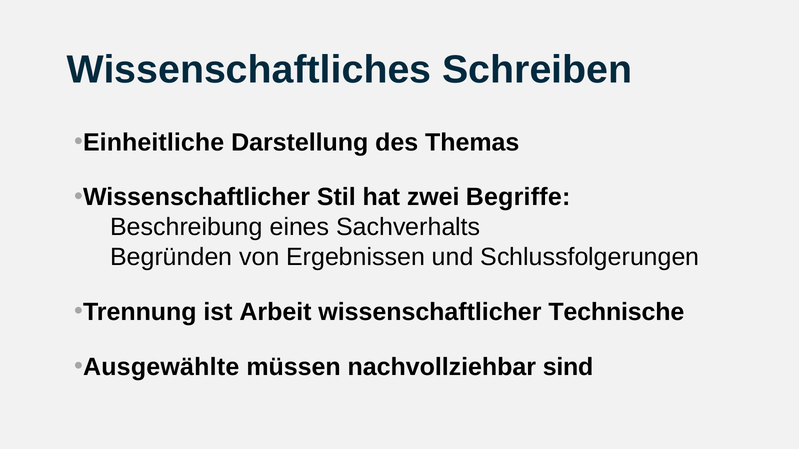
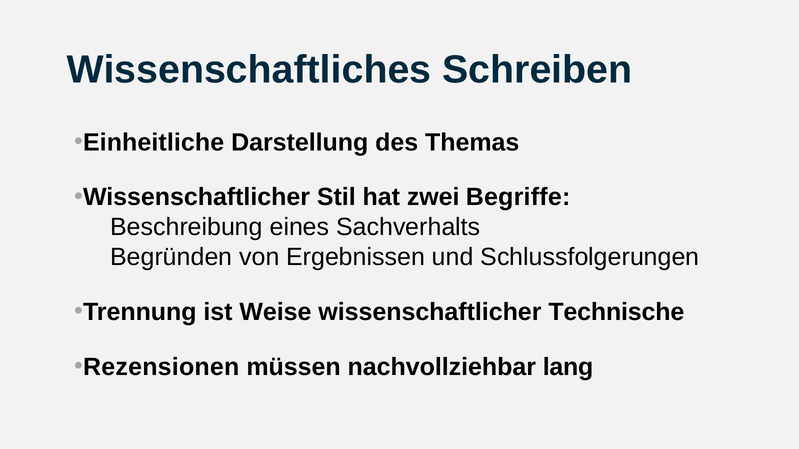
Arbeit: Arbeit -> Weise
Ausgewählte: Ausgewählte -> Rezensionen
sind: sind -> lang
